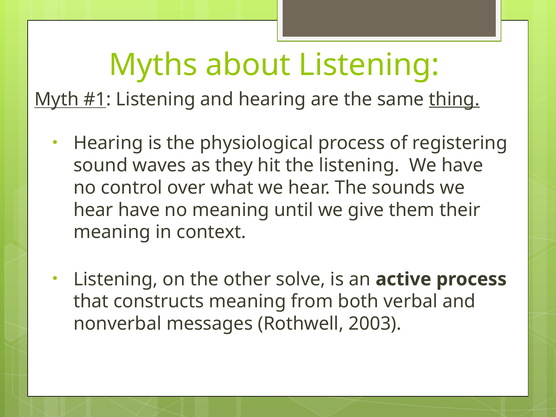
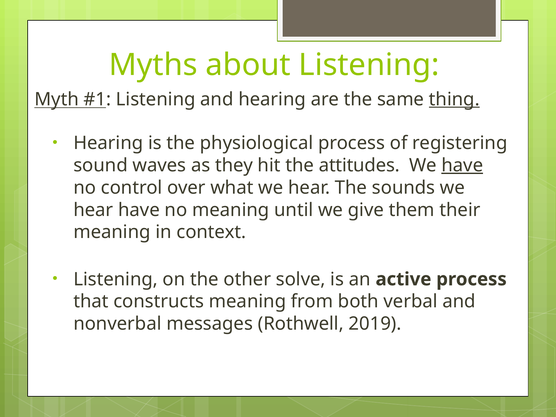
the listening: listening -> attitudes
have at (462, 165) underline: none -> present
2003: 2003 -> 2019
